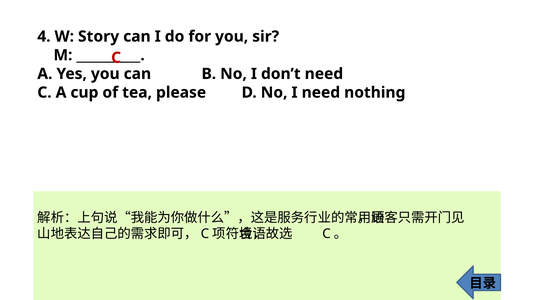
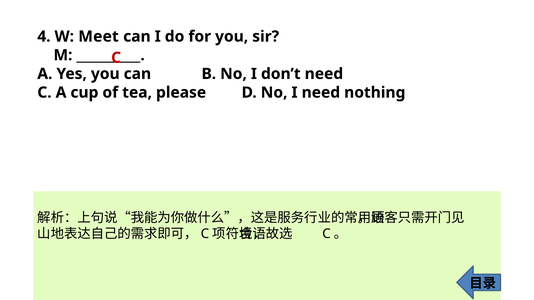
Story: Story -> Meet
